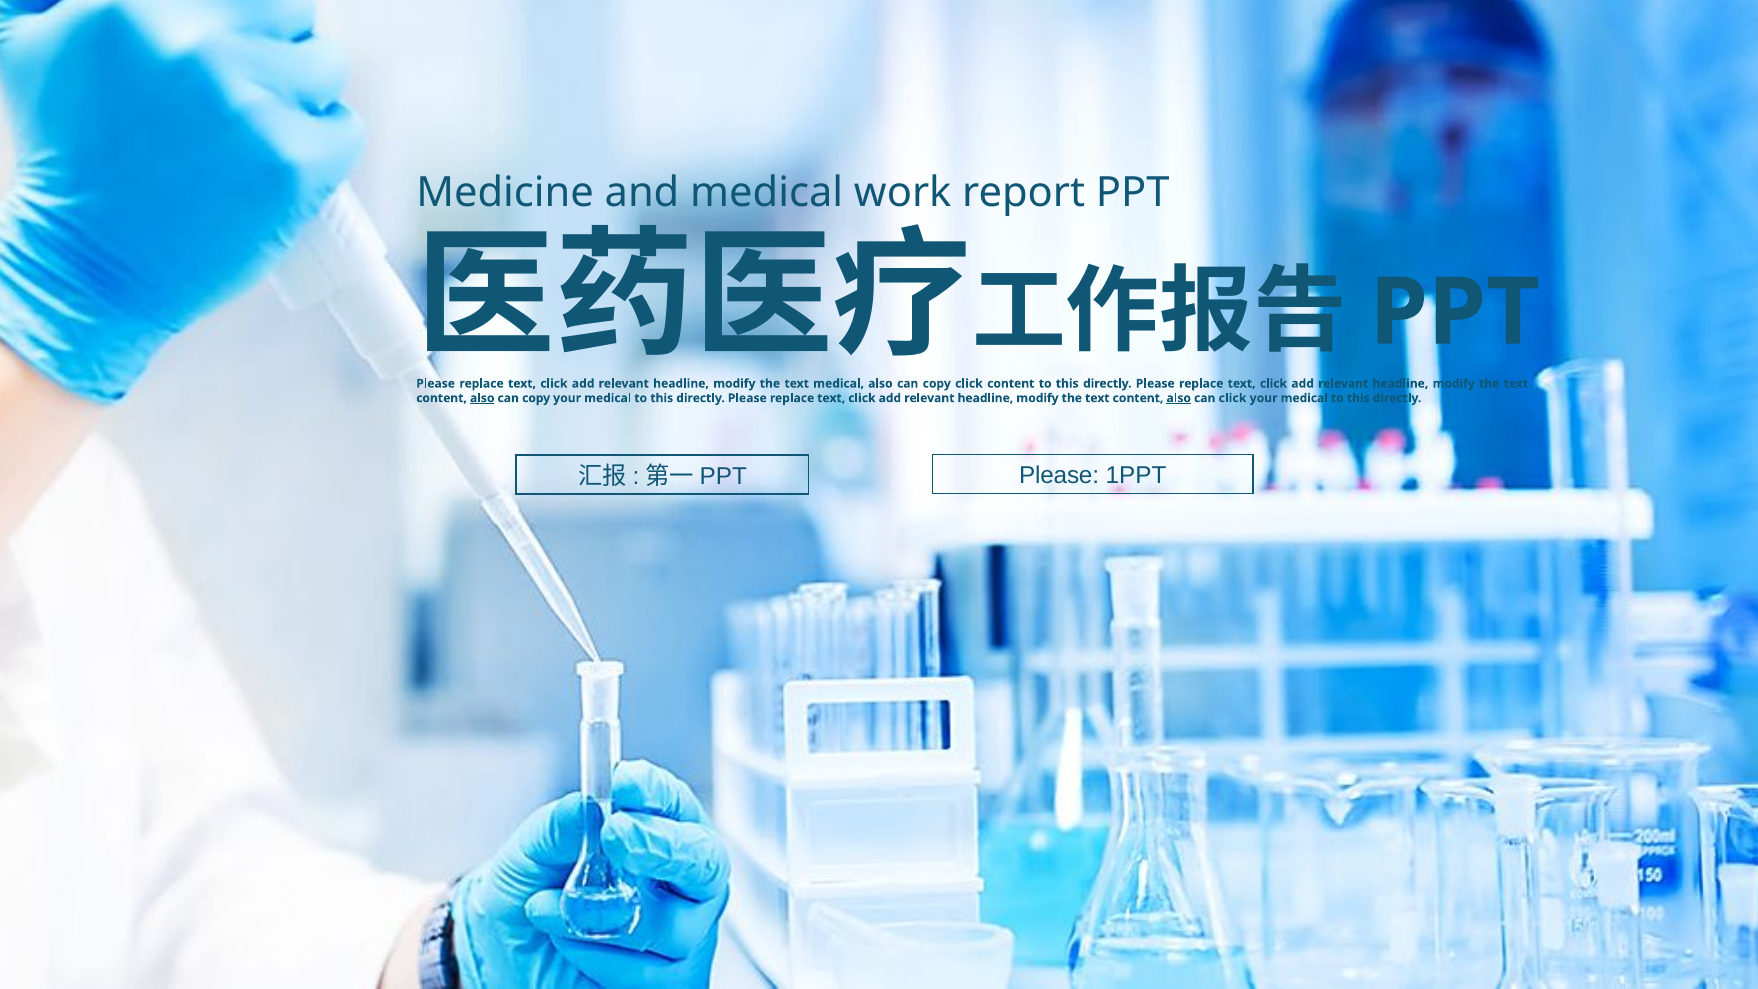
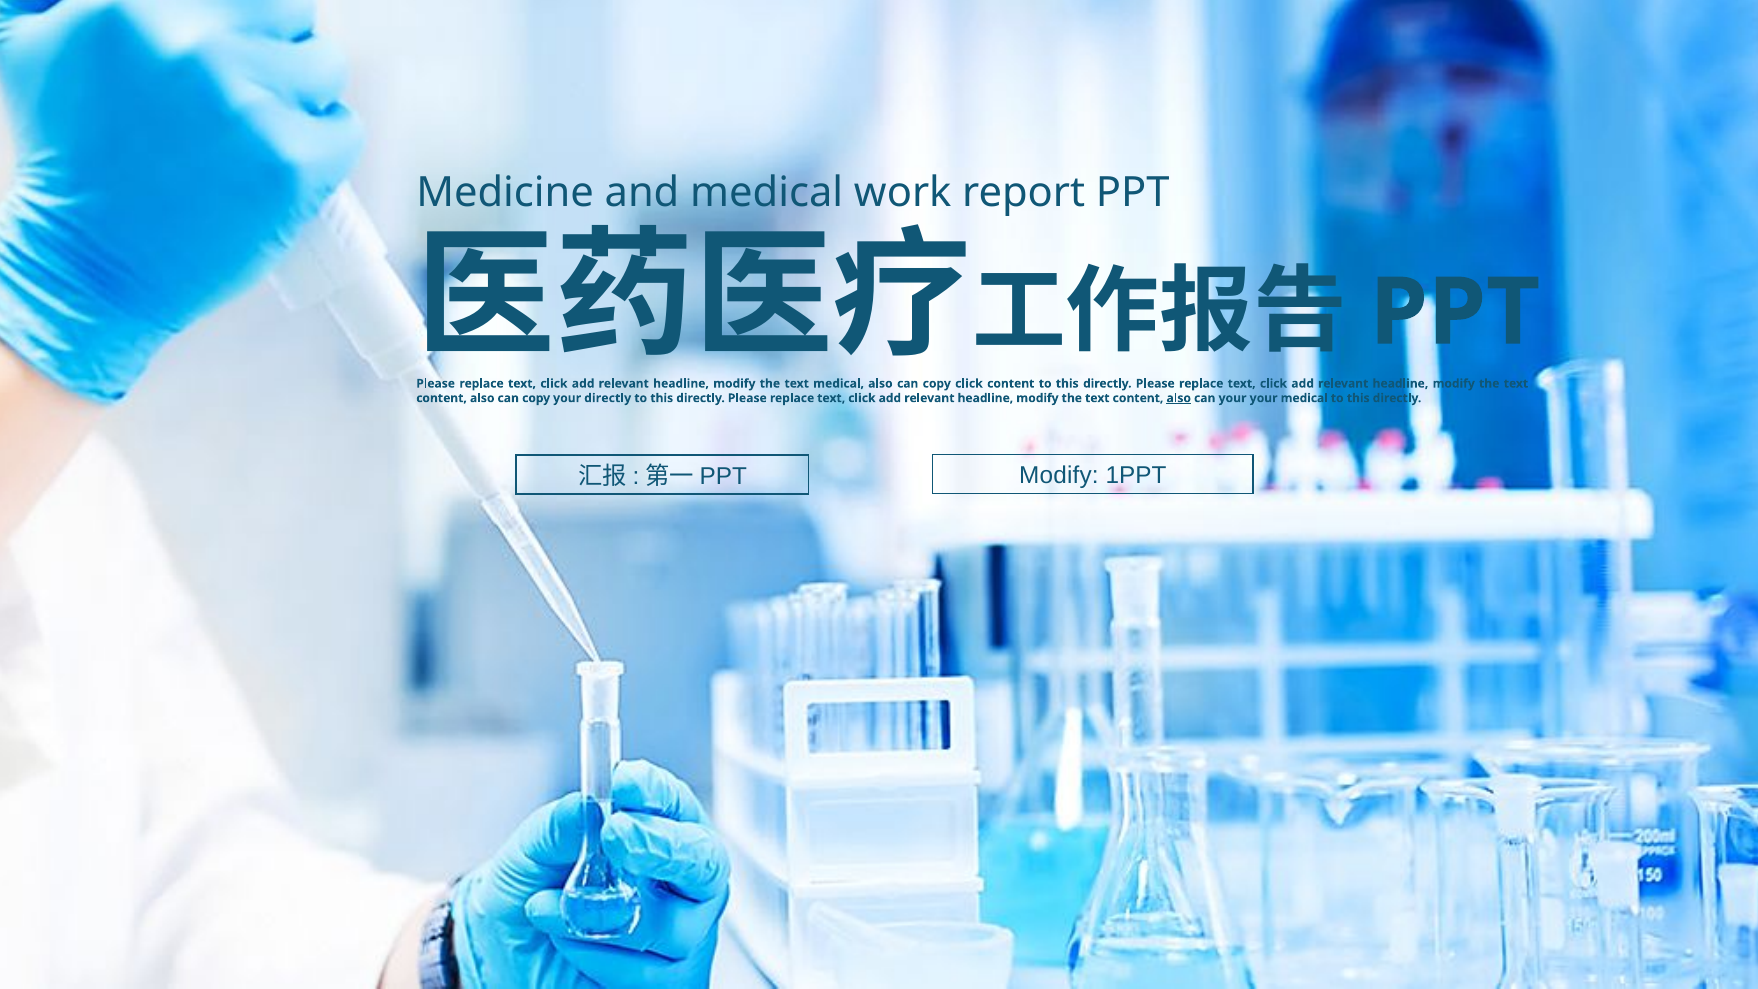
also at (482, 398) underline: present -> none
copy your medical: medical -> directly
can click: click -> your
Please at (1059, 476): Please -> Modify
